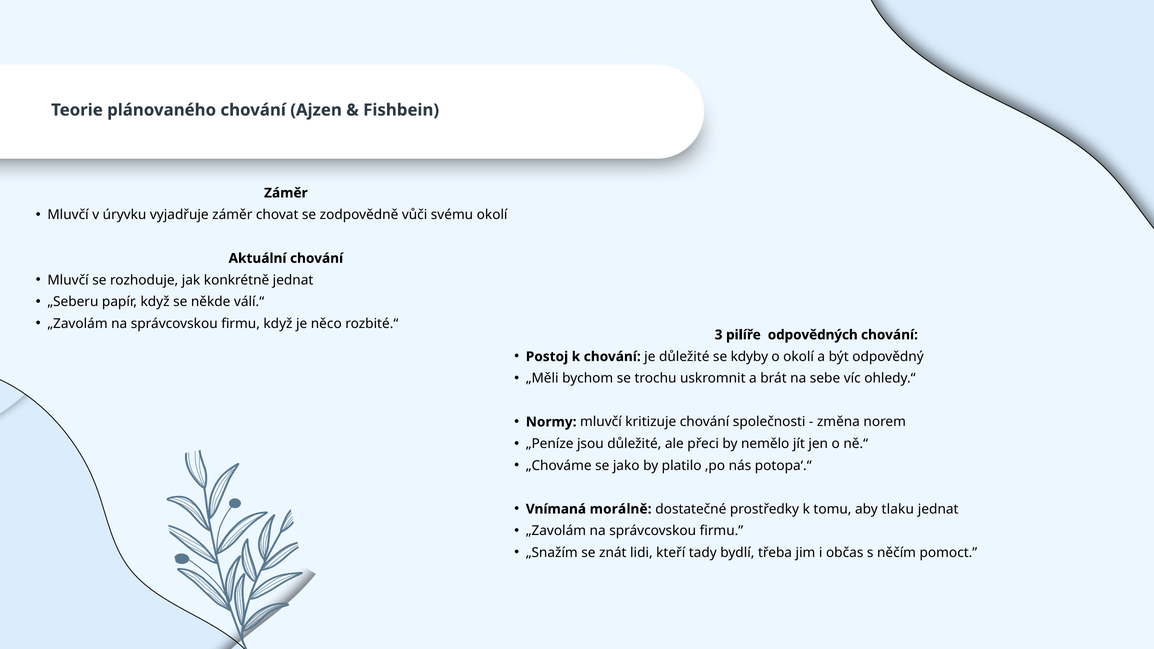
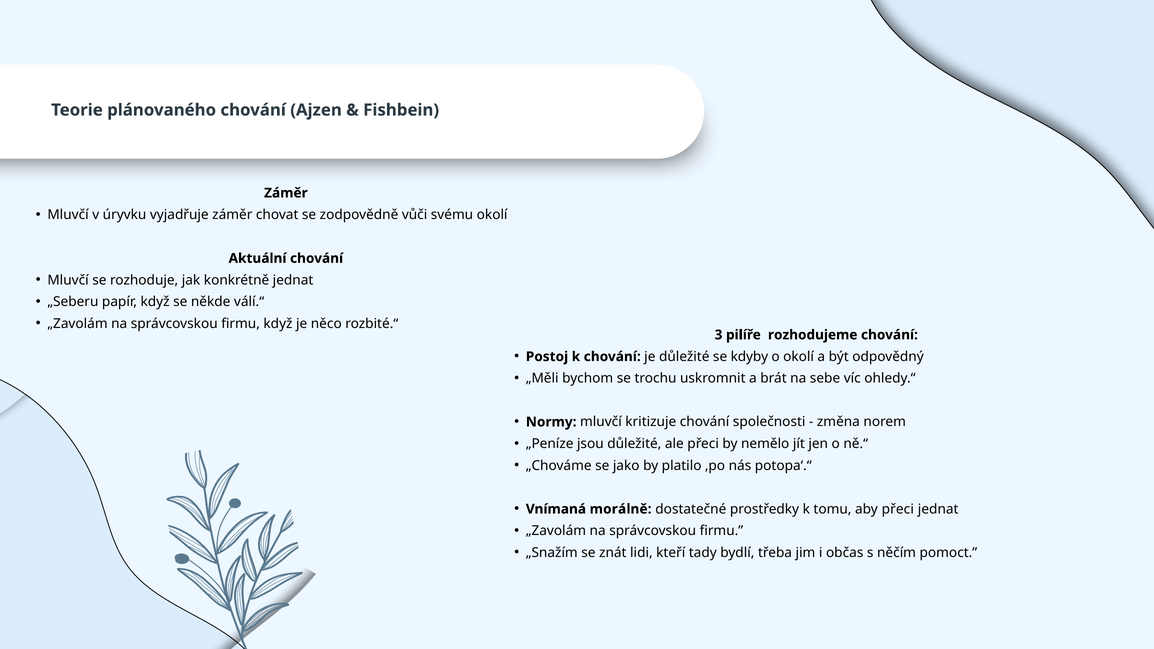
odpovědných: odpovědných -> rozhodujeme
aby tlaku: tlaku -> přeci
